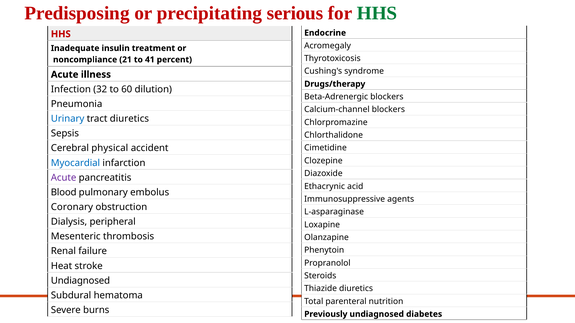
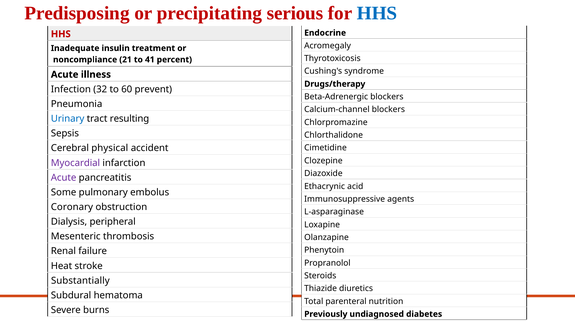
HHS at (377, 13) colour: green -> blue
dilution: dilution -> prevent
tract diuretics: diuretics -> resulting
Myocardial colour: blue -> purple
Blood: Blood -> Some
Undiagnosed at (80, 281): Undiagnosed -> Substantially
